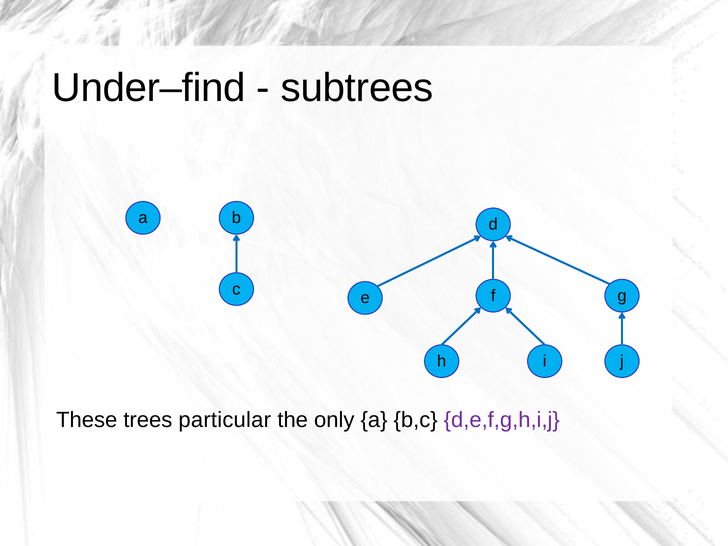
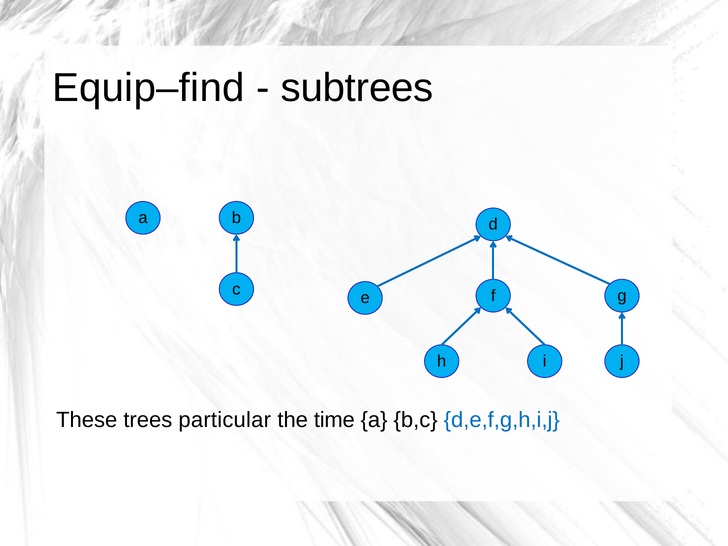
Under–find: Under–find -> Equip–find
only: only -> time
d,e,f,g,h,i,j colour: purple -> blue
